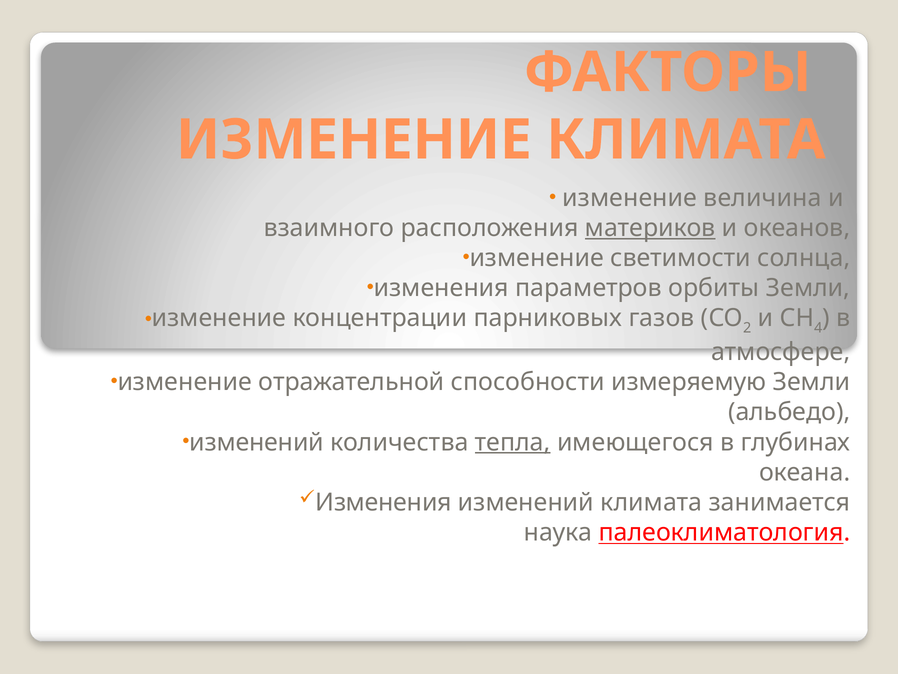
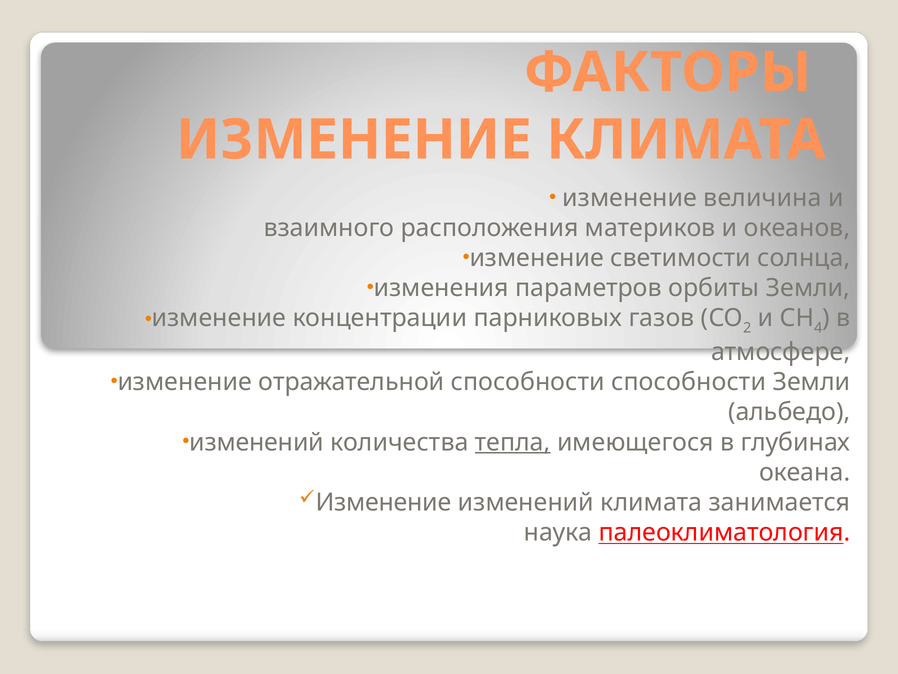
материков underline: present -> none
способности измеряемую: измеряемую -> способности
Изменения at (384, 502): Изменения -> Изменение
